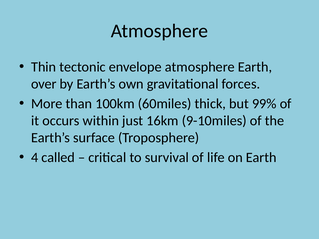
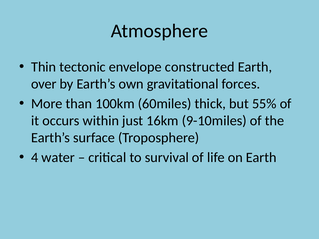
envelope atmosphere: atmosphere -> constructed
99%: 99% -> 55%
called: called -> water
